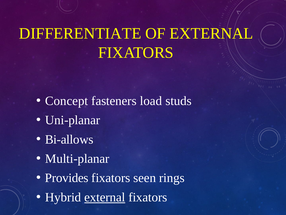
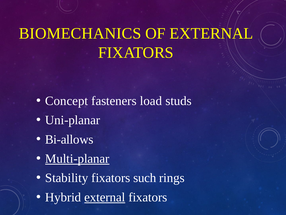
DIFFERENTIATE: DIFFERENTIATE -> BIOMECHANICS
Multi-planar underline: none -> present
Provides: Provides -> Stability
seen: seen -> such
